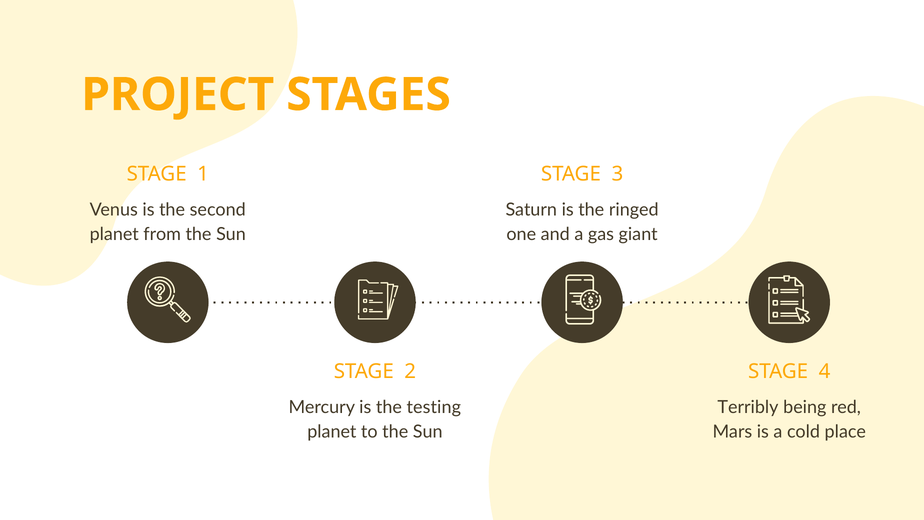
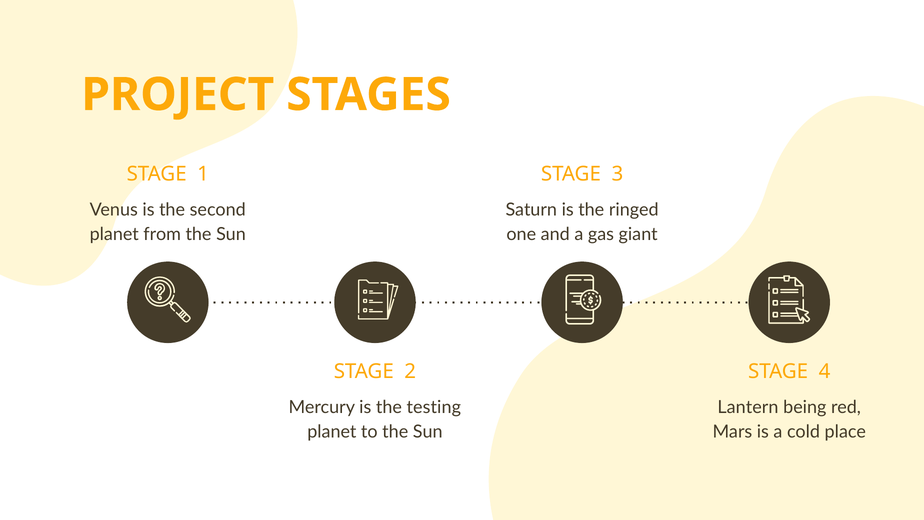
Terribly: Terribly -> Lantern
